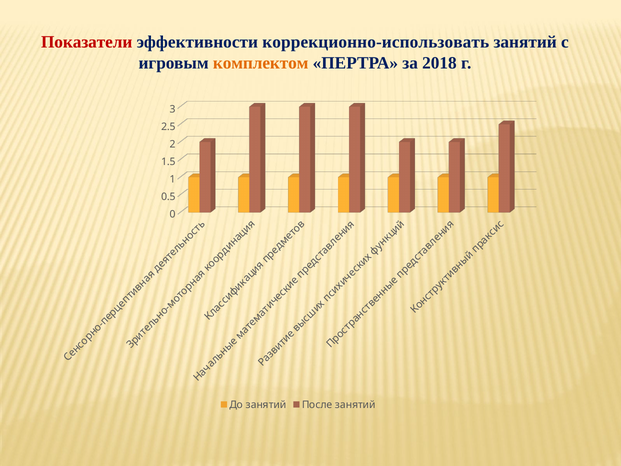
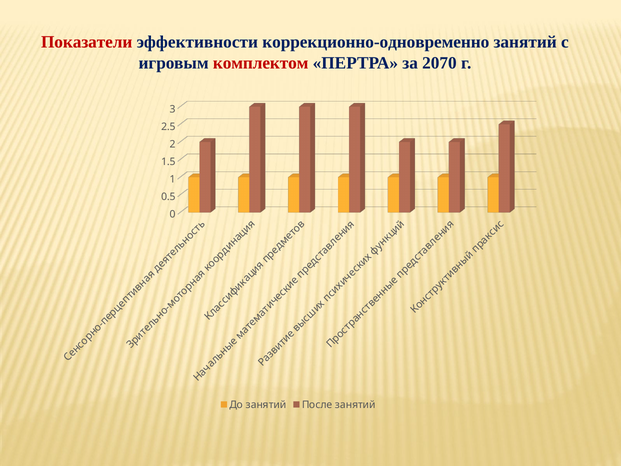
коррекционно-использовать: коррекционно-использовать -> коррекционно-одновременно
комплектом colour: orange -> red
2018: 2018 -> 2070
